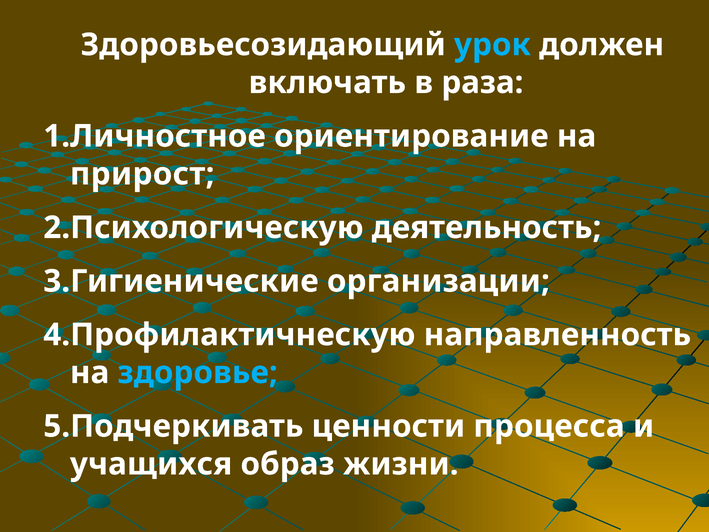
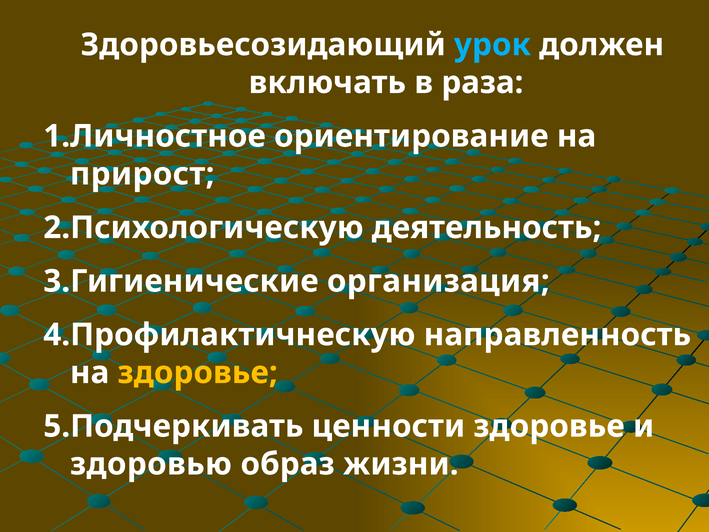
организации: организации -> организация
здоровье at (198, 372) colour: light blue -> yellow
ценности процесса: процесса -> здоровье
учащихся: учащихся -> здоровью
